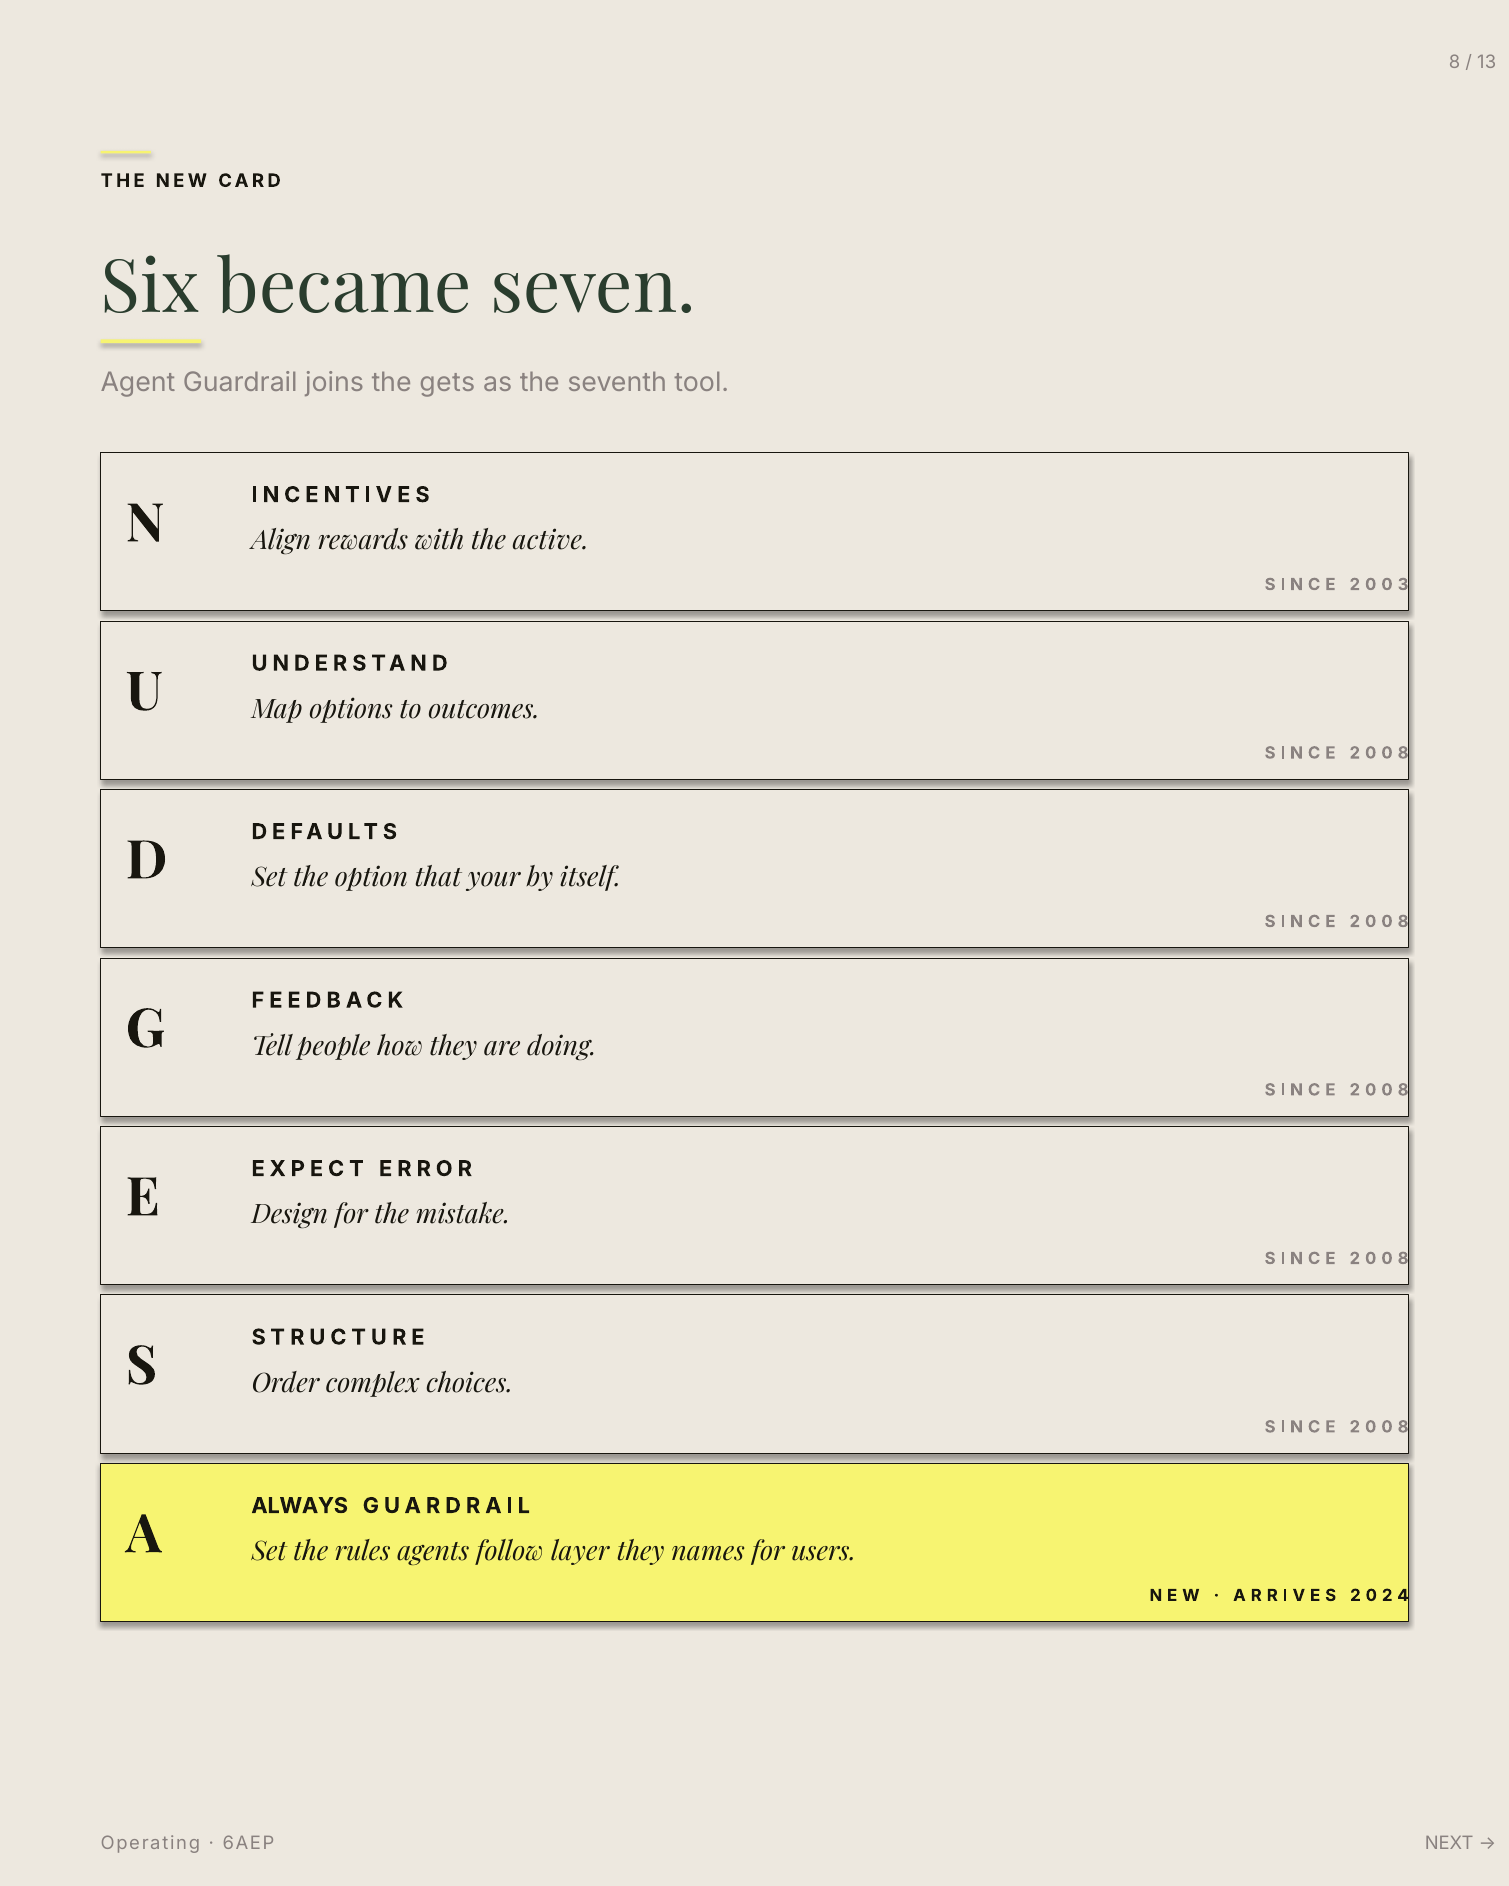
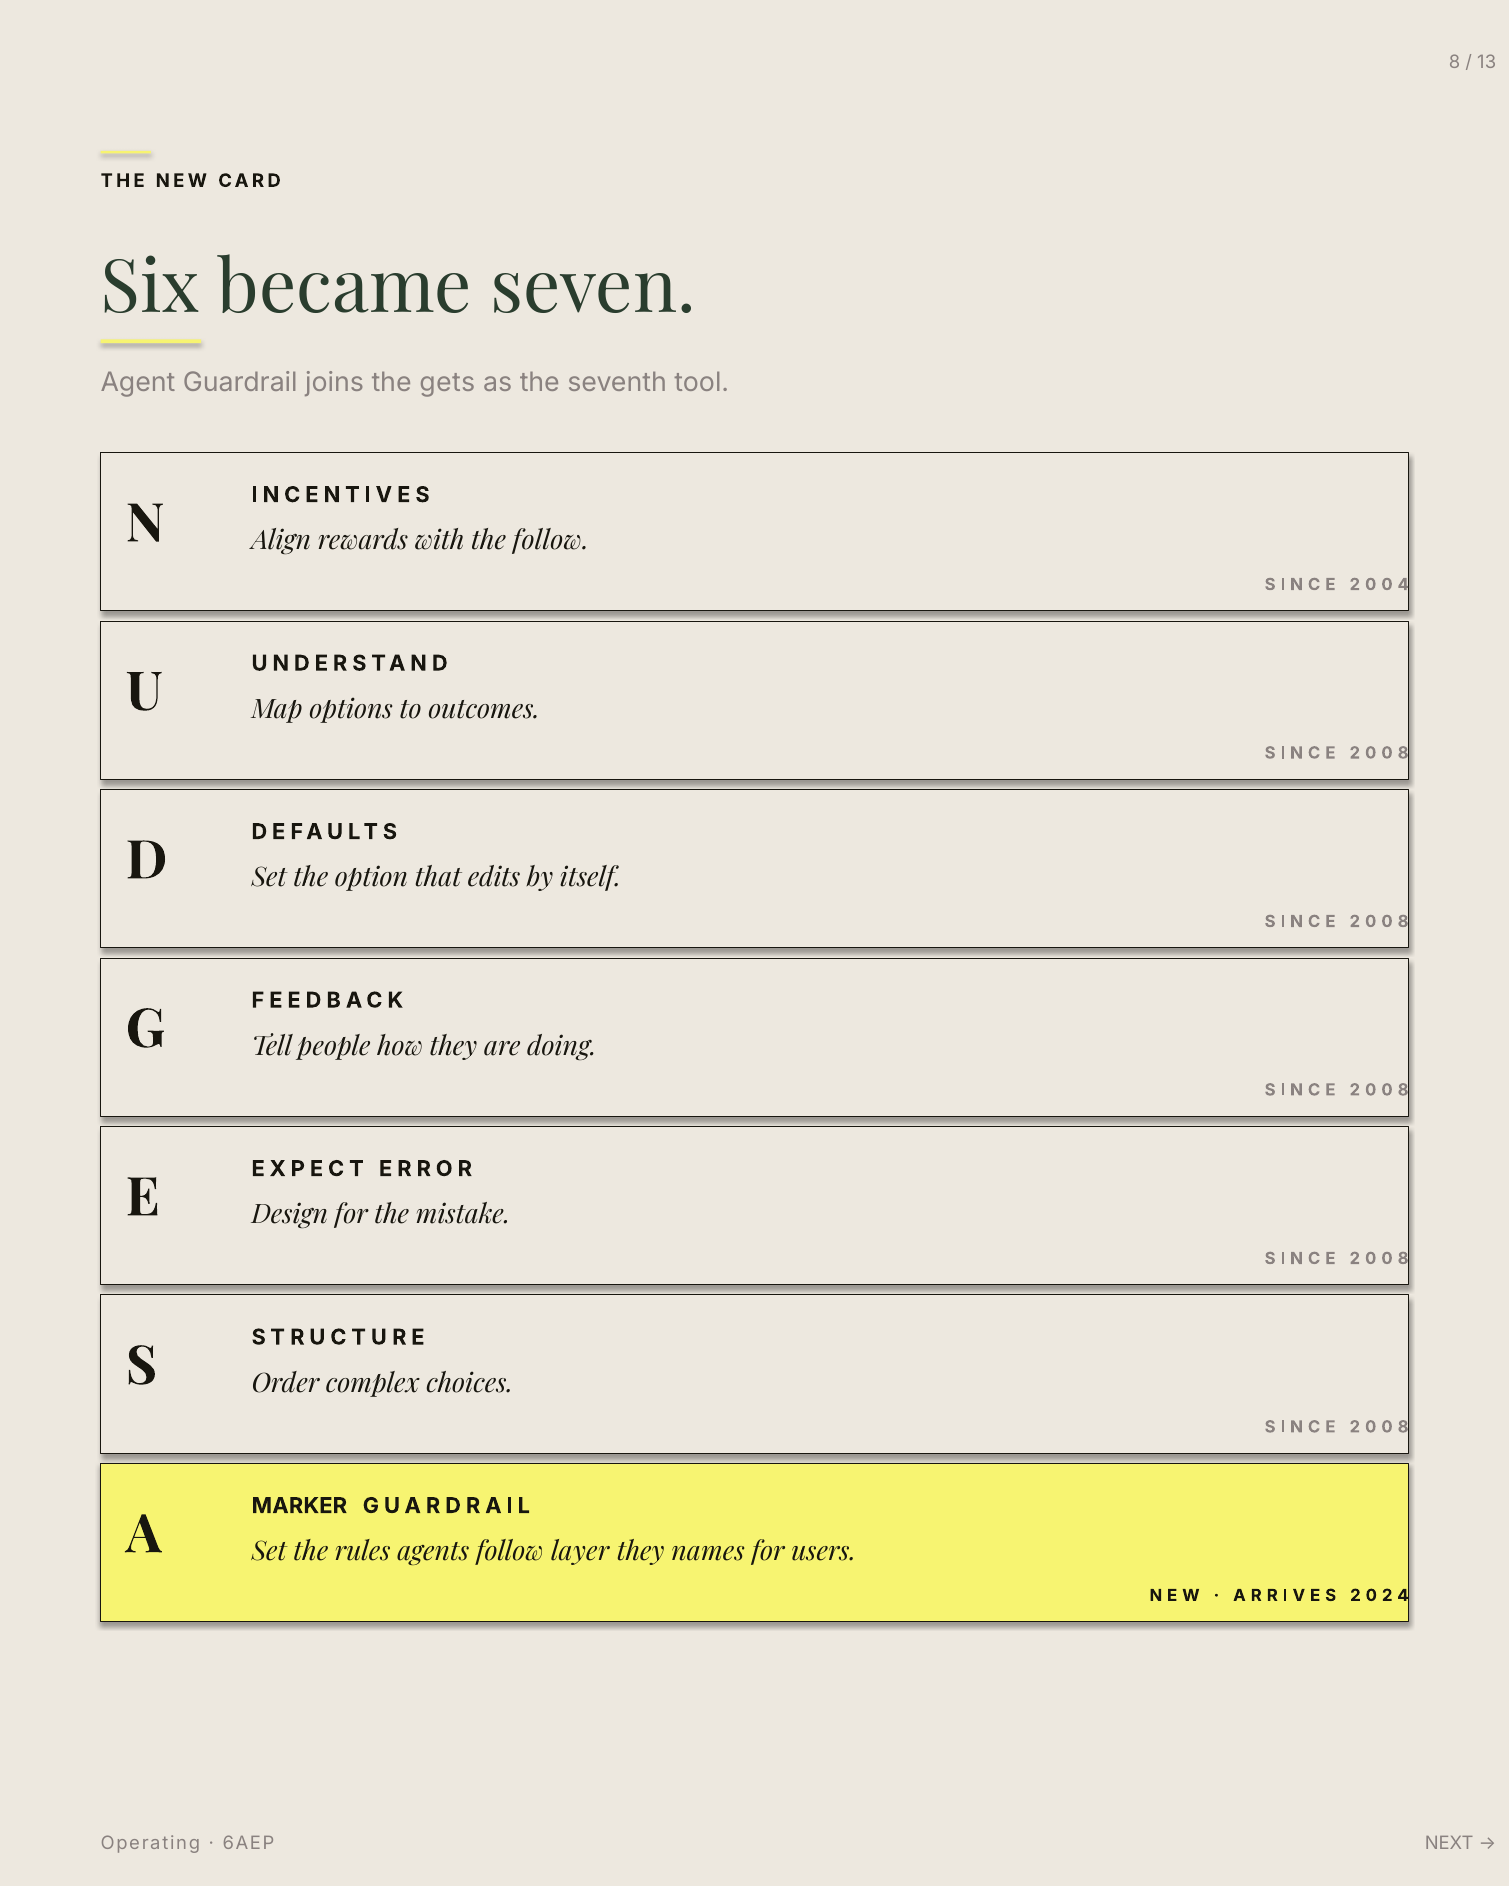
the active: active -> follow
3 at (1403, 585): 3 -> 4
your: your -> edits
ALWAYS: ALWAYS -> MARKER
